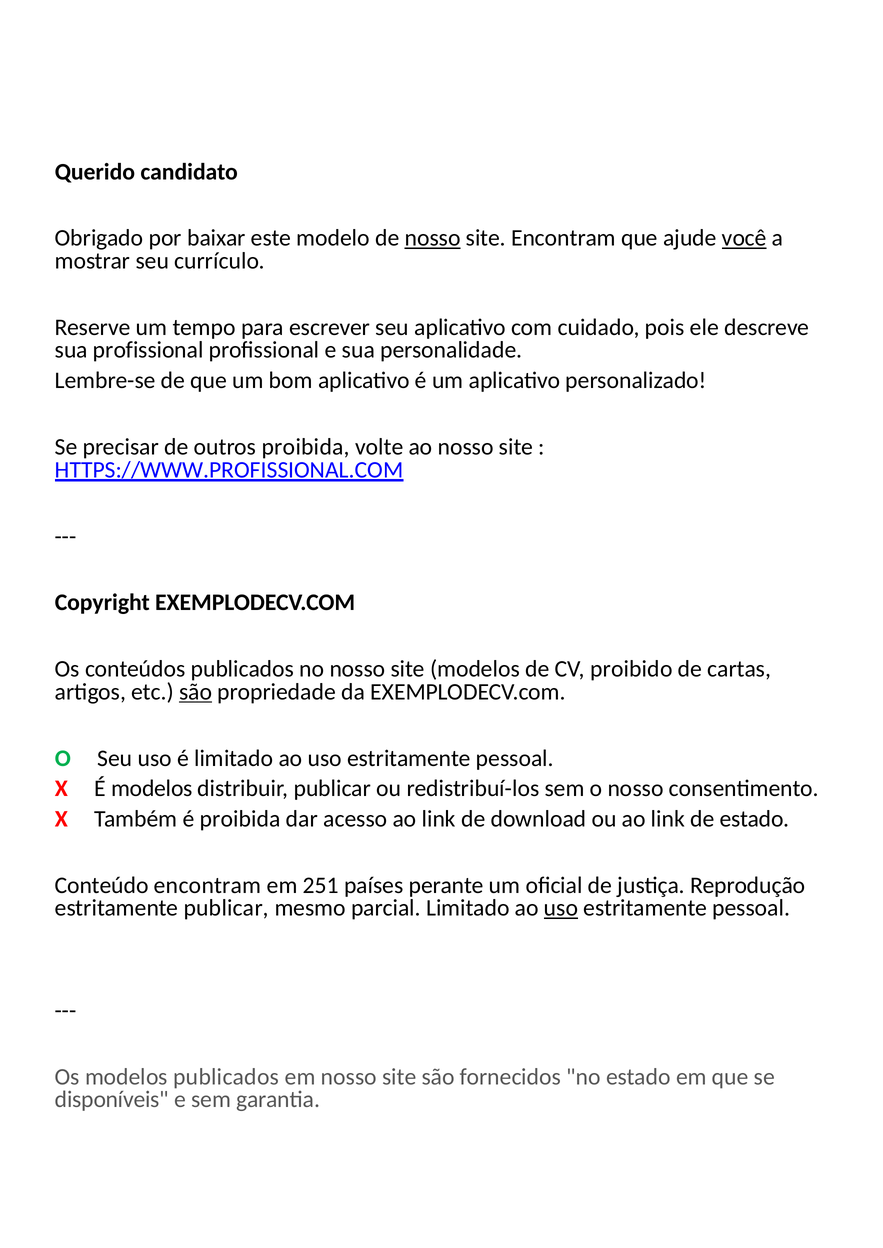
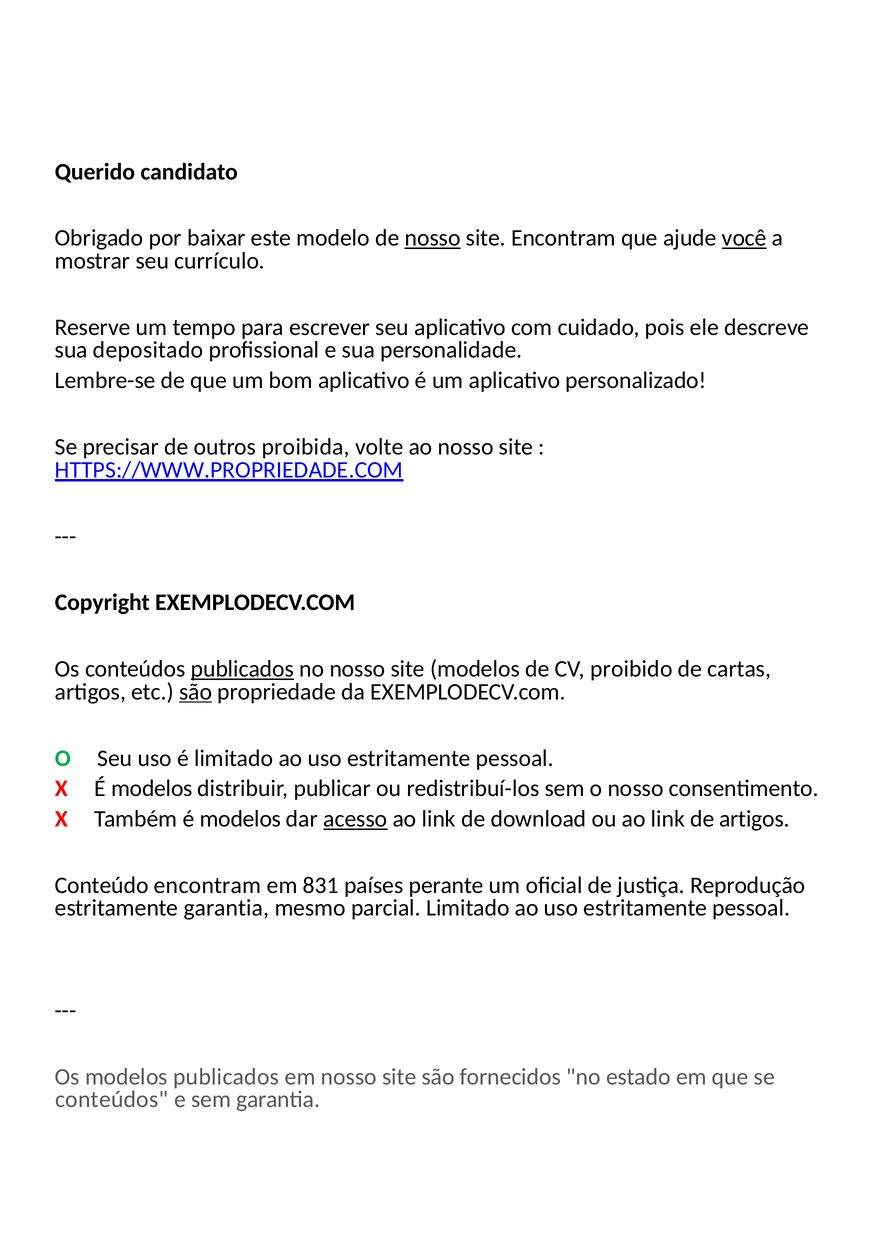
sua profissional: profissional -> depositado
HTTPS://WWW.PROFISSIONAL.COM: HTTPS://WWW.PROFISSIONAL.COM -> HTTPS://WWW.PROPRIEDADE.COM
publicados at (242, 669) underline: none -> present
Também é proibida: proibida -> modelos
acesso underline: none -> present
de estado: estado -> artigos
251: 251 -> 831
estritamente publicar: publicar -> garantia
uso at (561, 908) underline: present -> none
disponíveis at (112, 1100): disponíveis -> conteúdos
